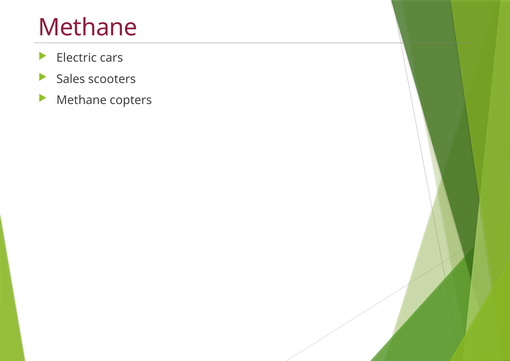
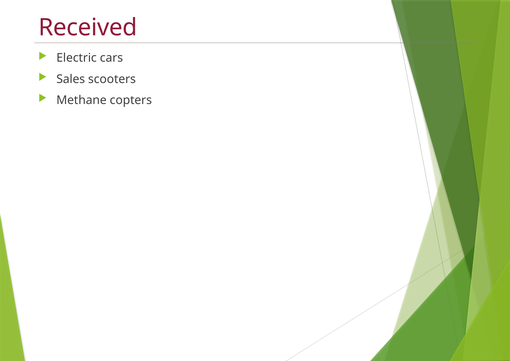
Methane at (88, 28): Methane -> Received
